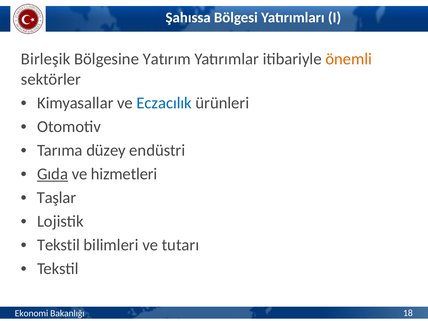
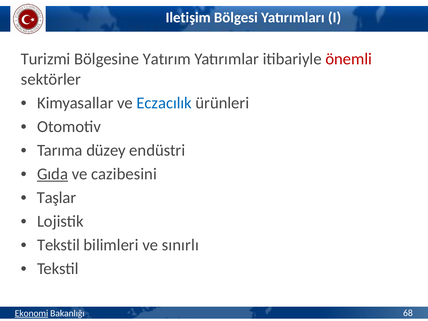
Şahıssa: Şahıssa -> Iletişim
Birleşik: Birleşik -> Turizmi
önemli colour: orange -> red
hizmetleri: hizmetleri -> cazibesini
tutarı: tutarı -> sınırlı
Ekonomi underline: none -> present
18: 18 -> 68
